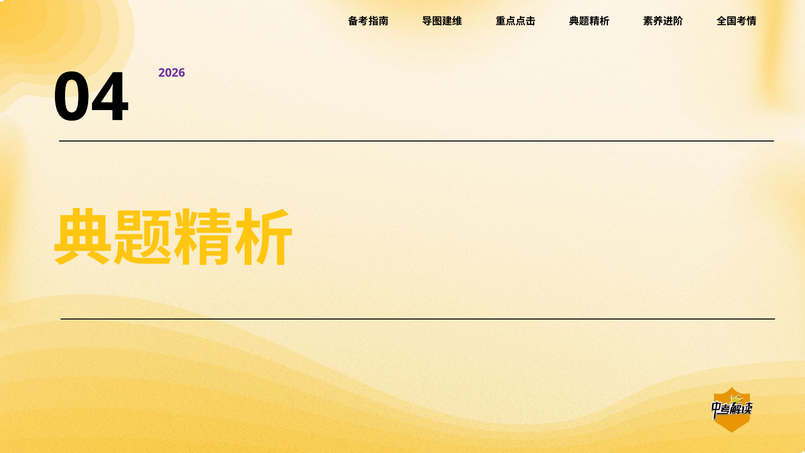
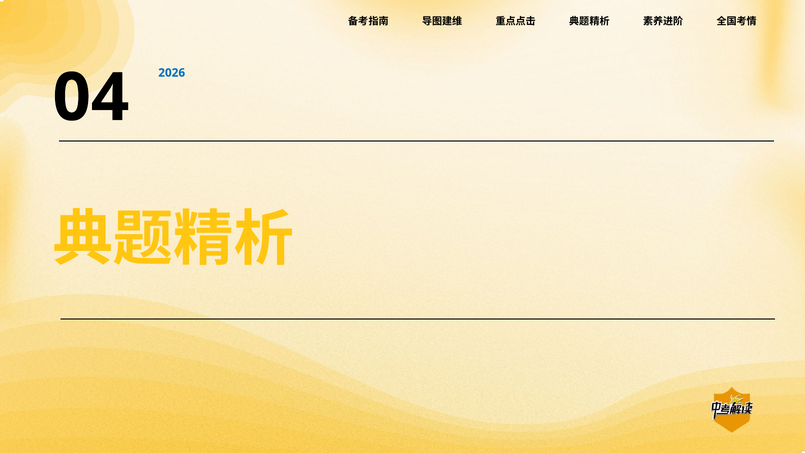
2026 colour: purple -> blue
